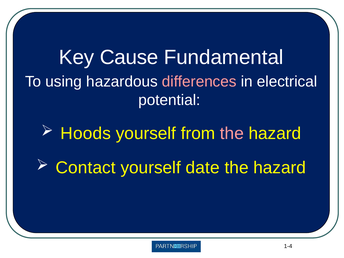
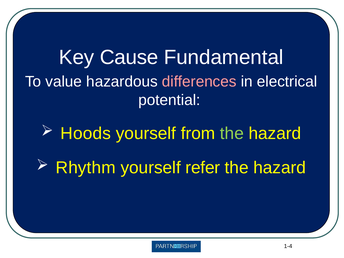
using: using -> value
the at (232, 133) colour: pink -> light green
Contact: Contact -> Rhythm
date: date -> refer
